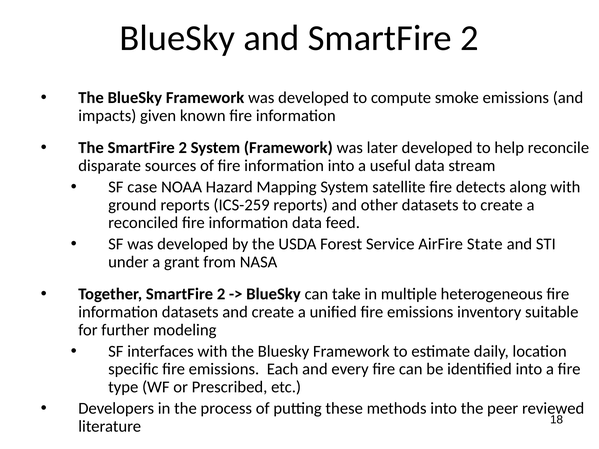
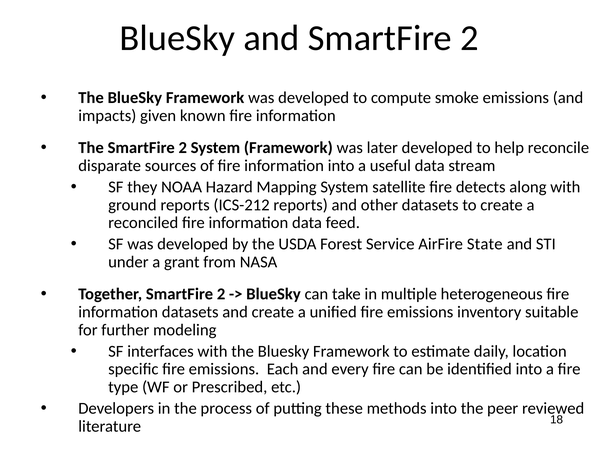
case: case -> they
ICS-259: ICS-259 -> ICS-212
